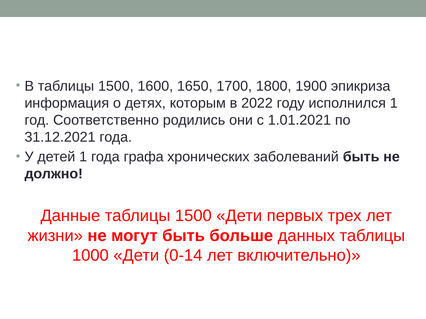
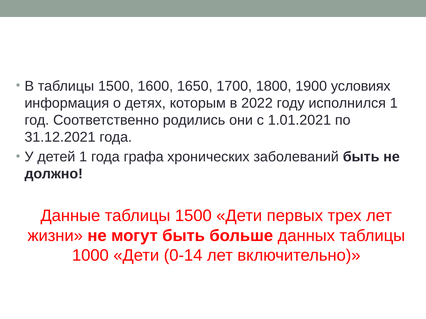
эпикриза: эпикриза -> условиях
